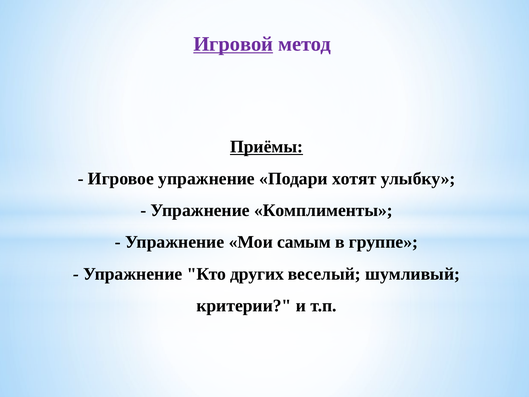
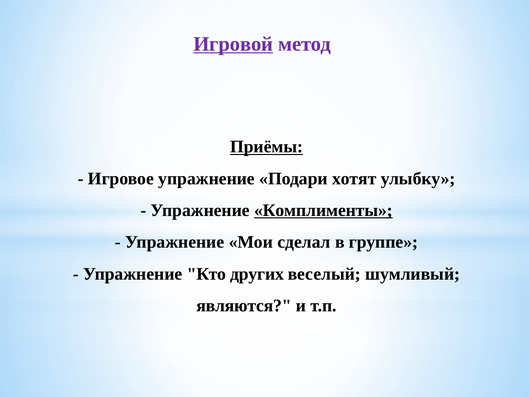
Комплименты underline: none -> present
самым: самым -> сделал
критерии: критерии -> являются
